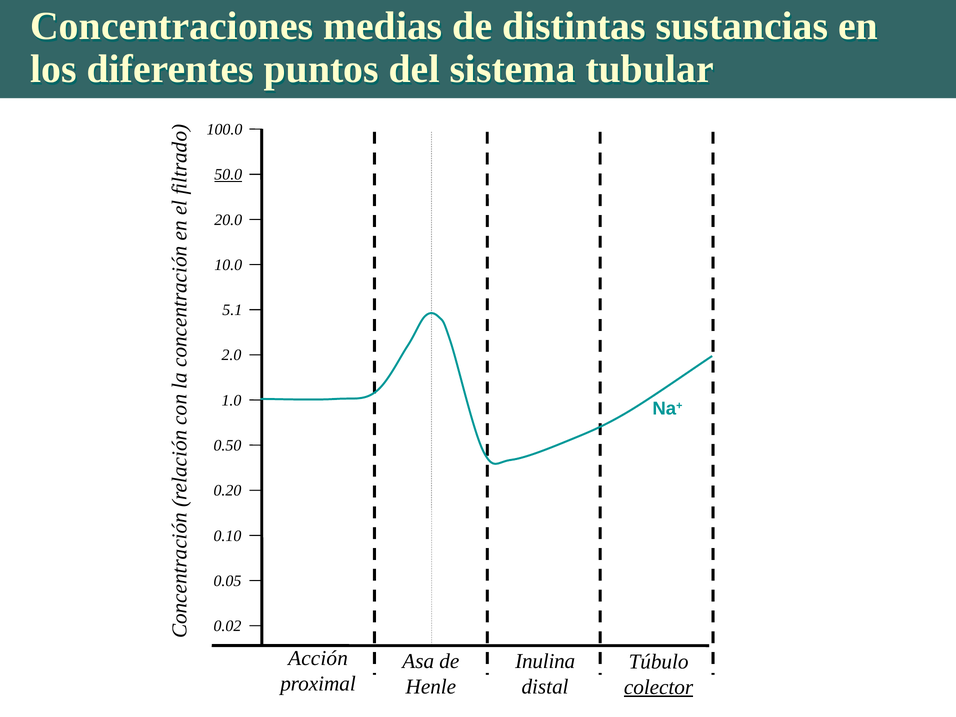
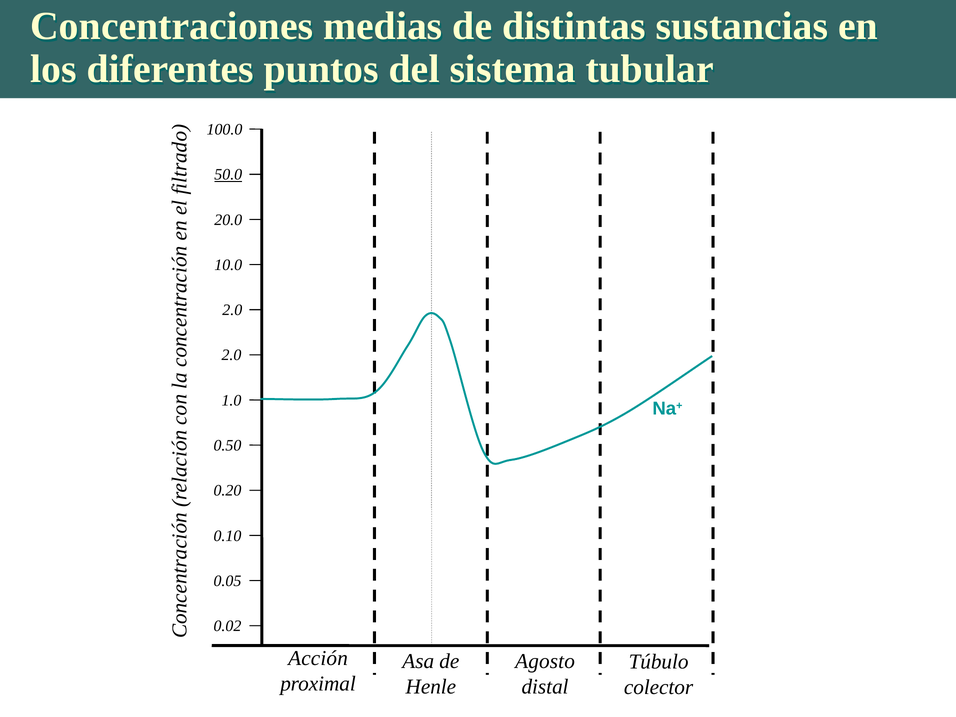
5.1 at (232, 310): 5.1 -> 2.0
Inulina: Inulina -> Agosto
colector underline: present -> none
